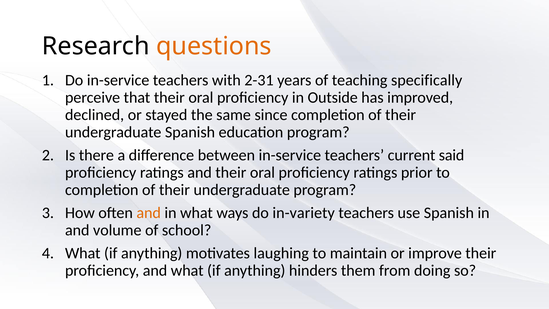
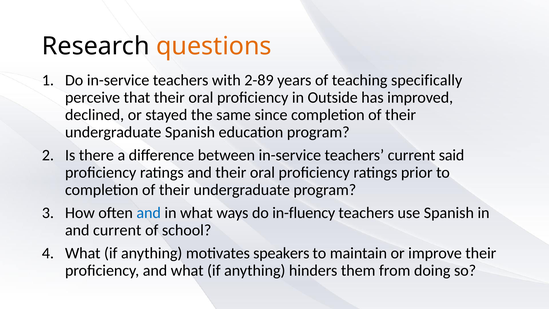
2-31: 2-31 -> 2-89
and at (149, 213) colour: orange -> blue
in-variety: in-variety -> in-fluency
and volume: volume -> current
laughing: laughing -> speakers
